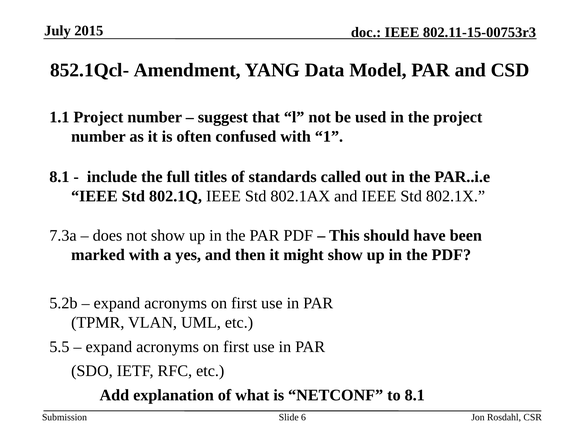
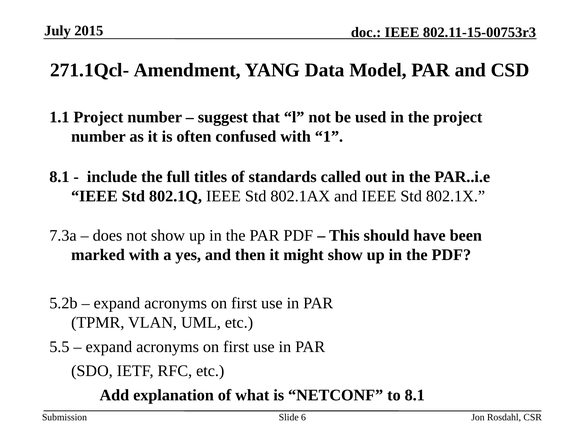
852.1Qcl-: 852.1Qcl- -> 271.1Qcl-
